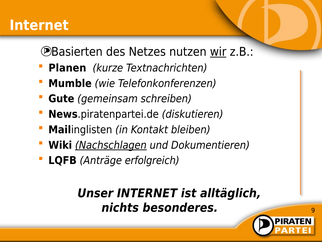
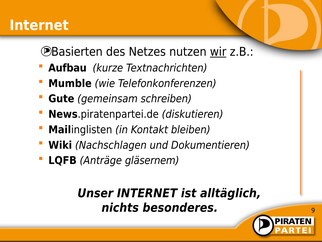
Planen: Planen -> Aufbau
Nachschlagen underline: present -> none
erfolgreich: erfolgreich -> gläsernem
